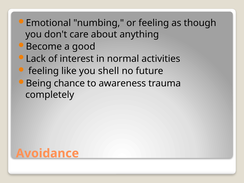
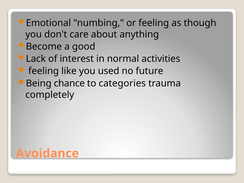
shell: shell -> used
awareness: awareness -> categories
